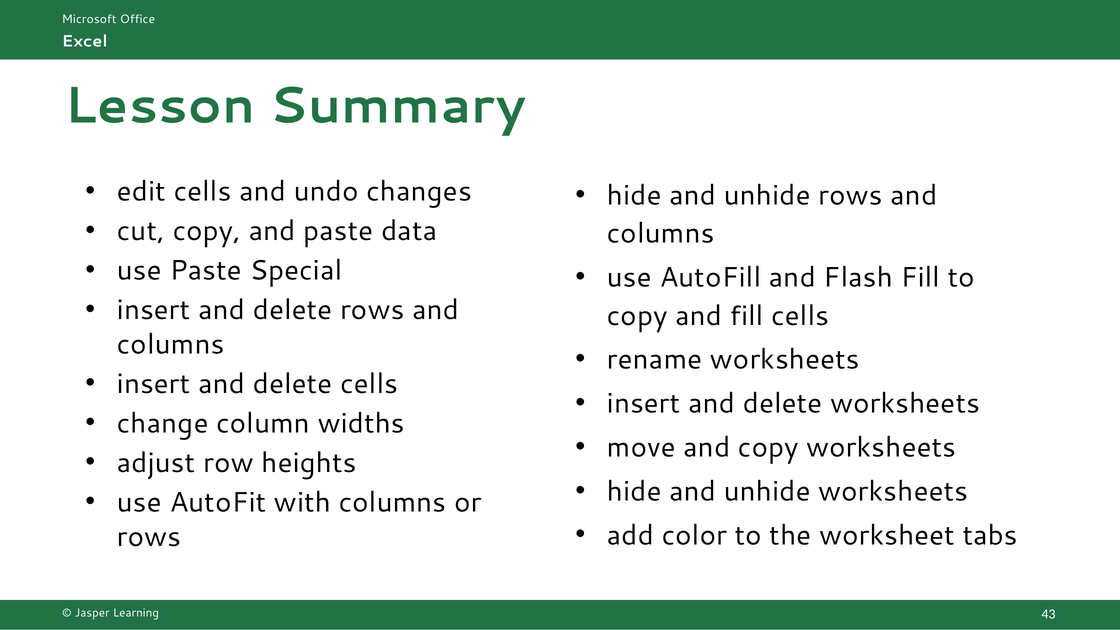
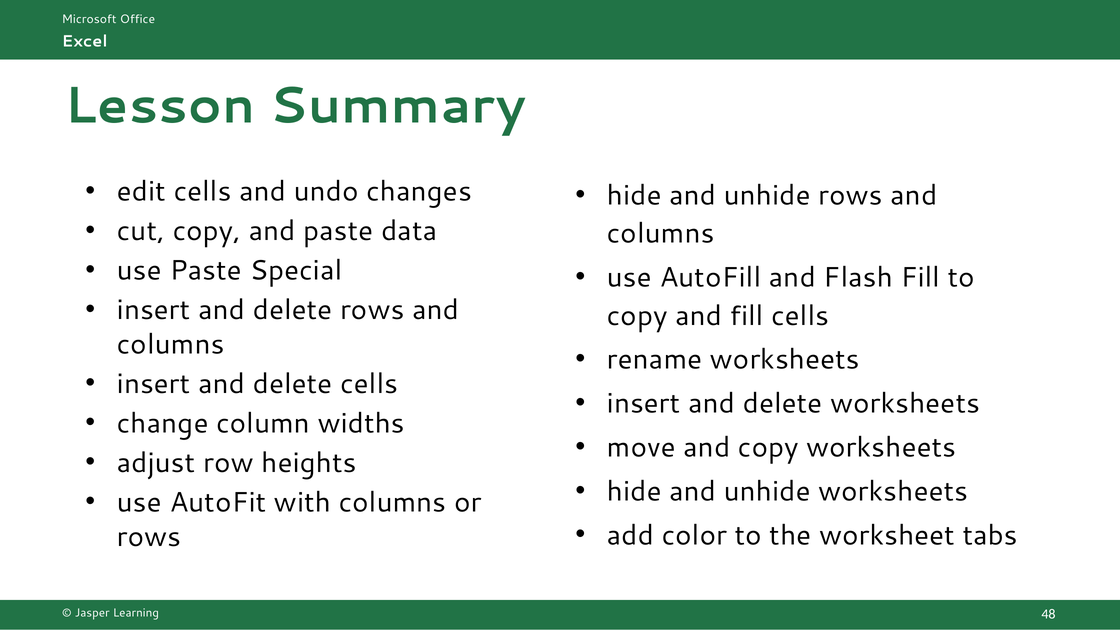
43: 43 -> 48
